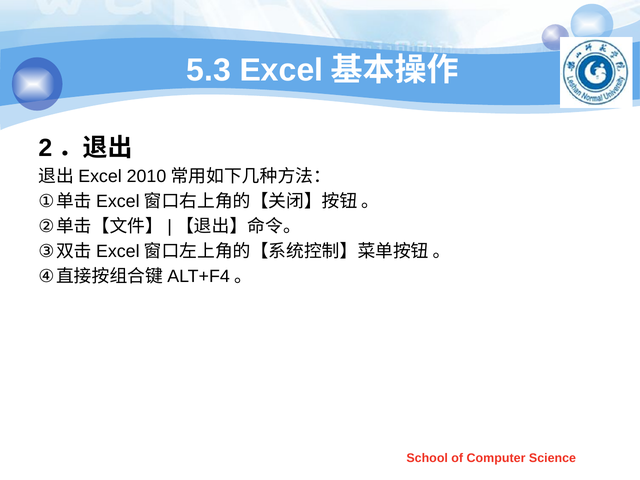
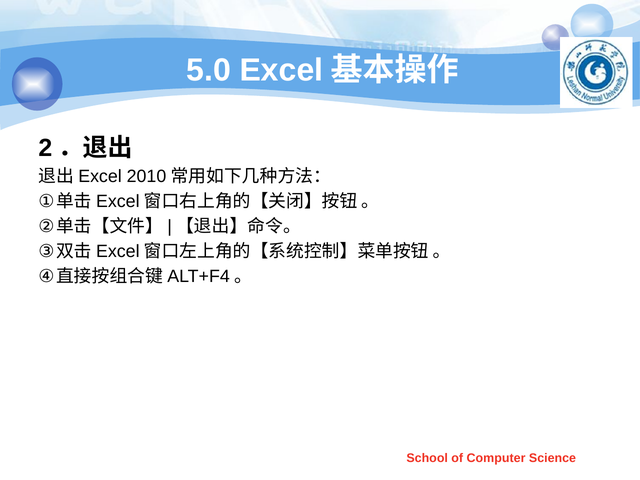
5.3: 5.3 -> 5.0
